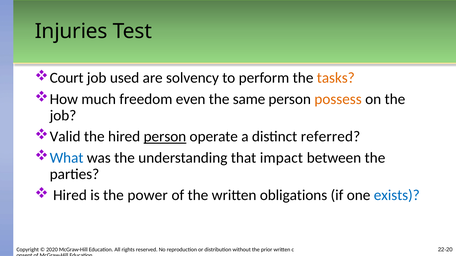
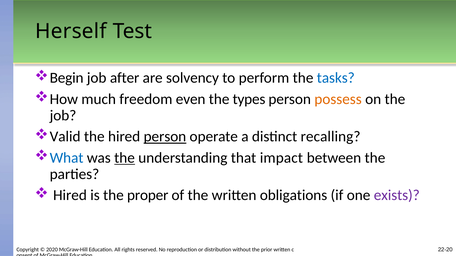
Injuries: Injuries -> Herself
Court: Court -> Begin
used: used -> after
tasks colour: orange -> blue
same: same -> types
referred: referred -> recalling
the at (125, 158) underline: none -> present
power: power -> proper
exists colour: blue -> purple
